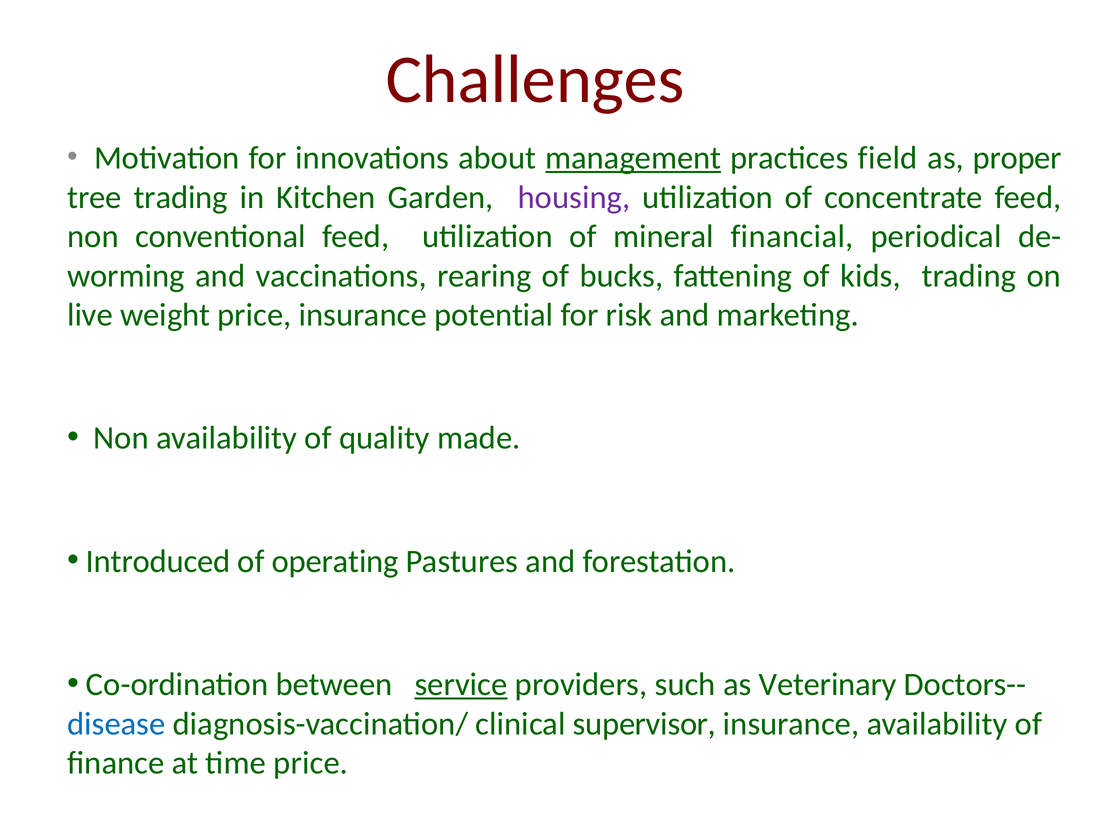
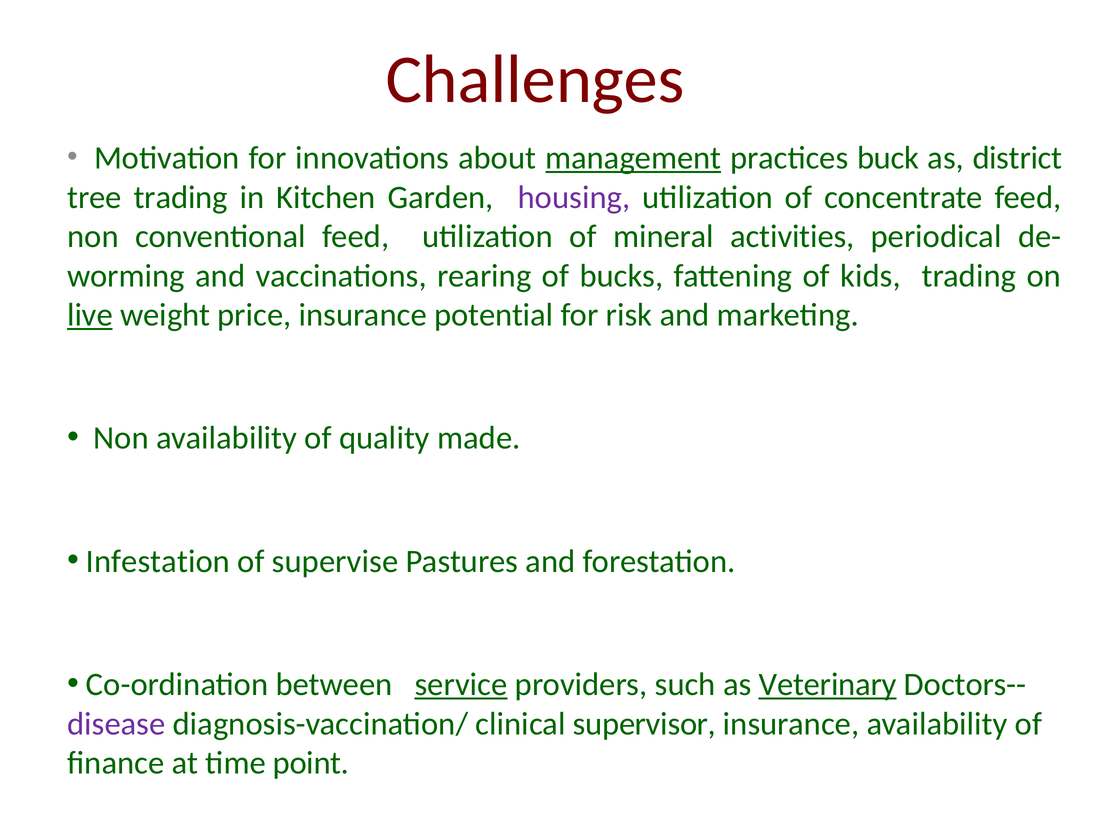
field: field -> buck
proper: proper -> district
financial: financial -> activities
live underline: none -> present
Introduced: Introduced -> Infestation
operating: operating -> supervise
Veterinary underline: none -> present
disease colour: blue -> purple
time price: price -> point
